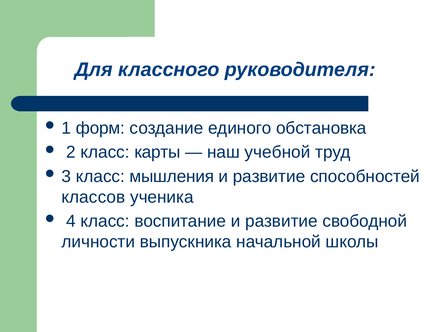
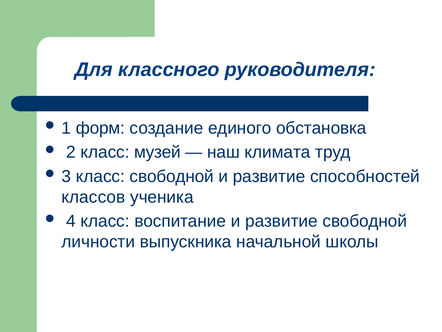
карты: карты -> музей
учебной: учебной -> климата
класс мышления: мышления -> свободной
